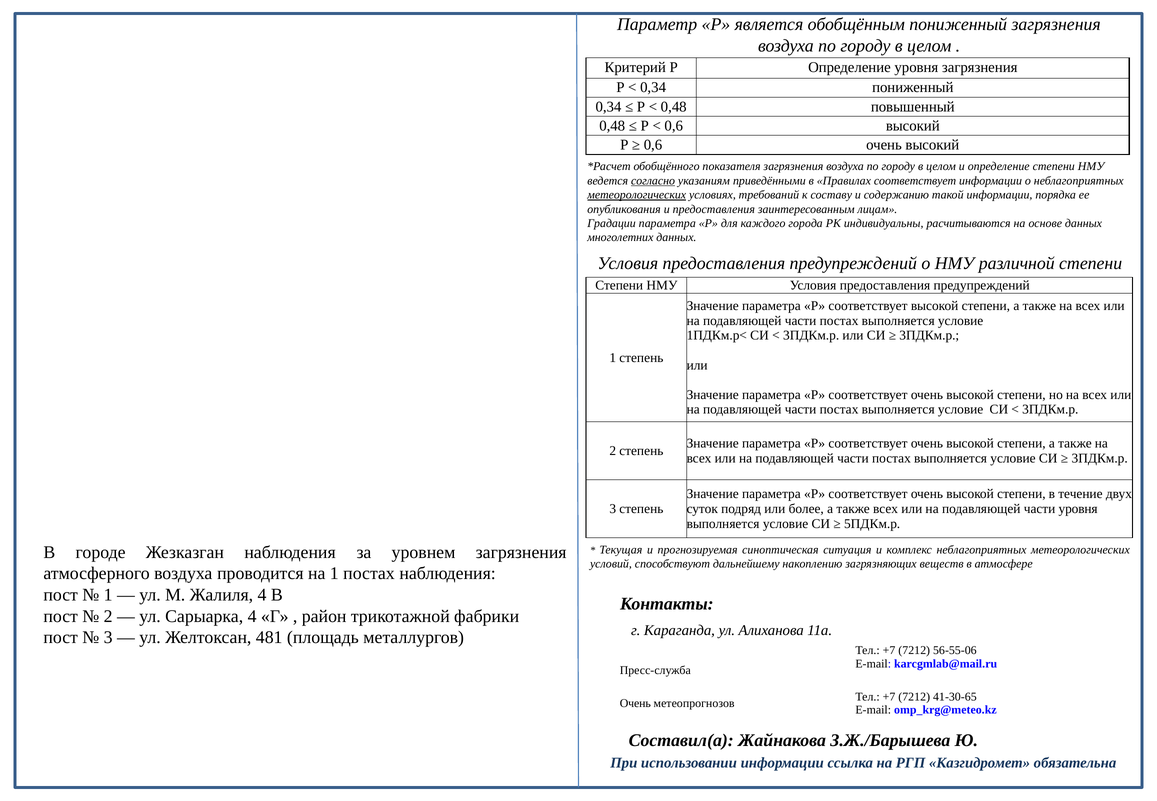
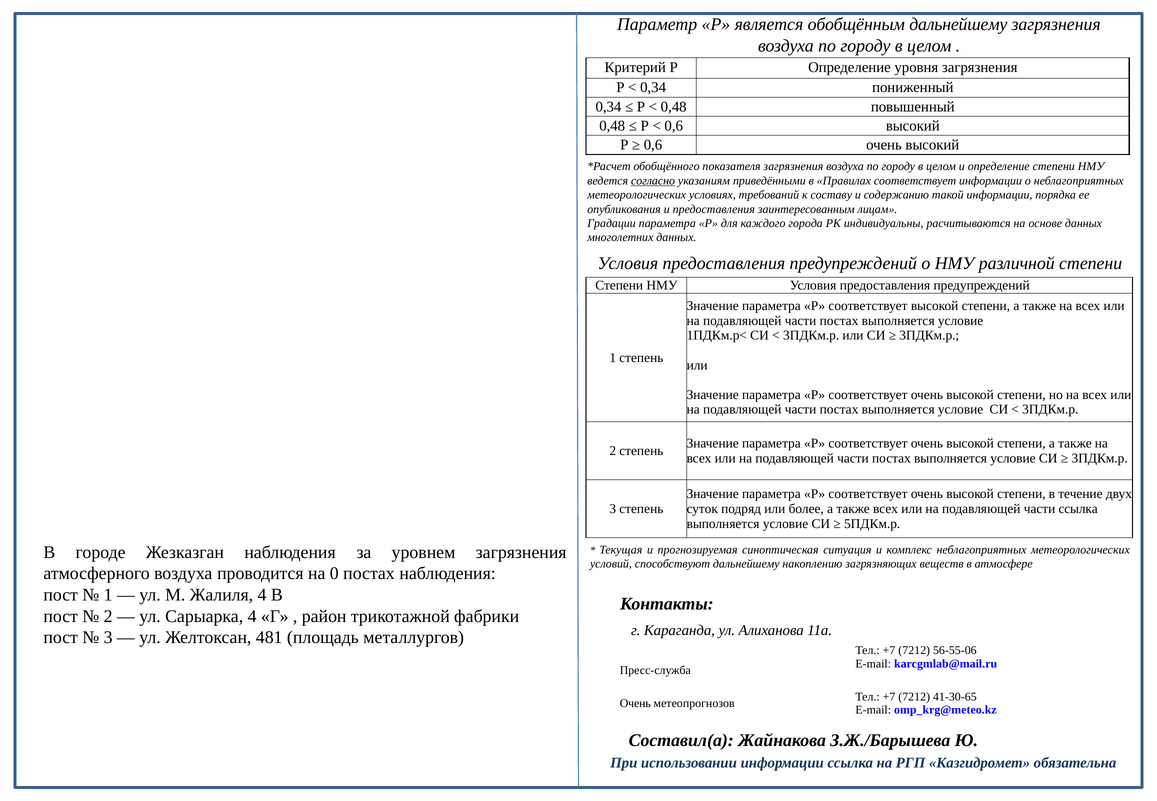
обобщённым пониженный: пониженный -> дальнейшему
метеорологических at (637, 195) underline: present -> none
части уровня: уровня -> ссылка
на 1: 1 -> 0
